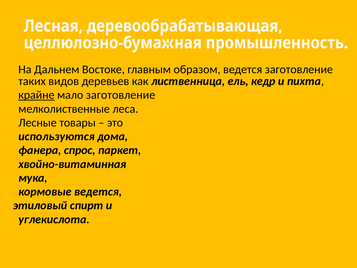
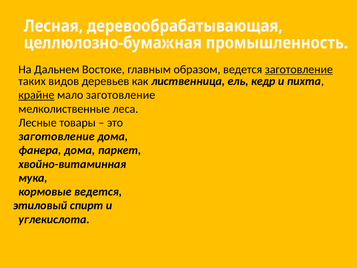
заготовление at (299, 69) underline: none -> present
используются at (57, 136): используются -> заготовление
фанера спрос: спрос -> дома
